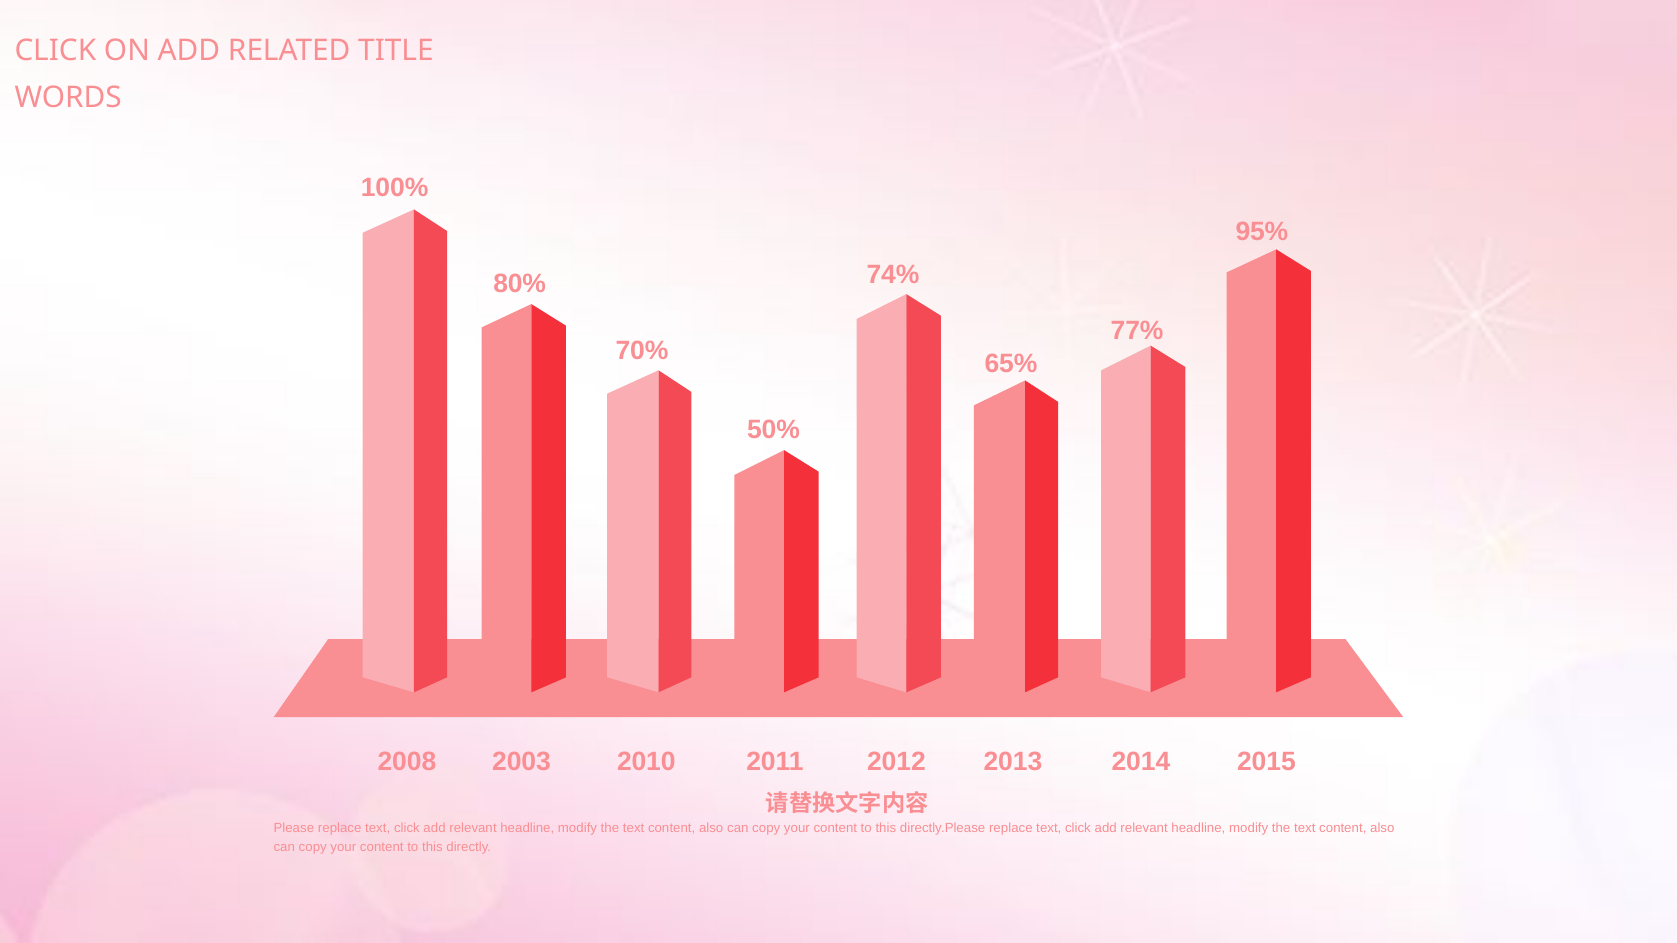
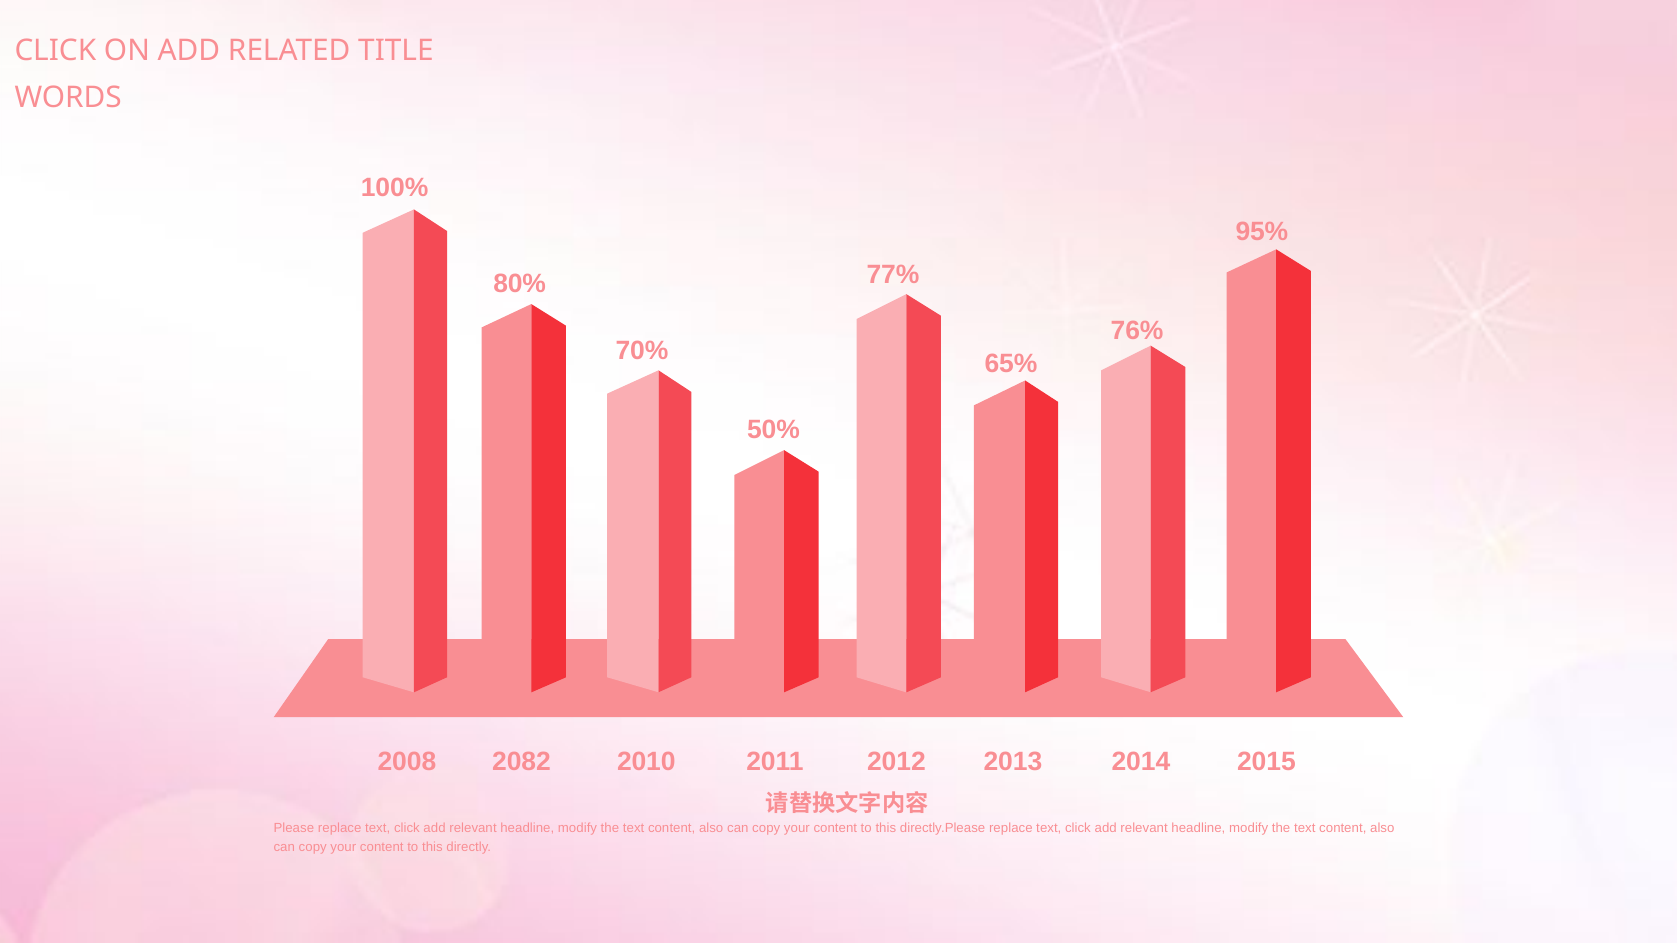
74%: 74% -> 77%
77%: 77% -> 76%
2003: 2003 -> 2082
